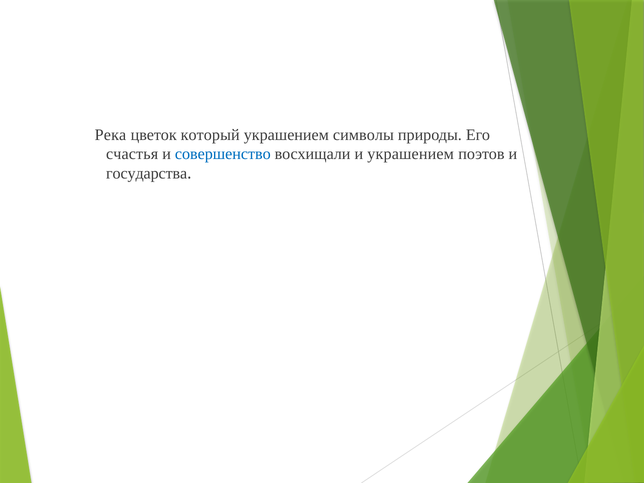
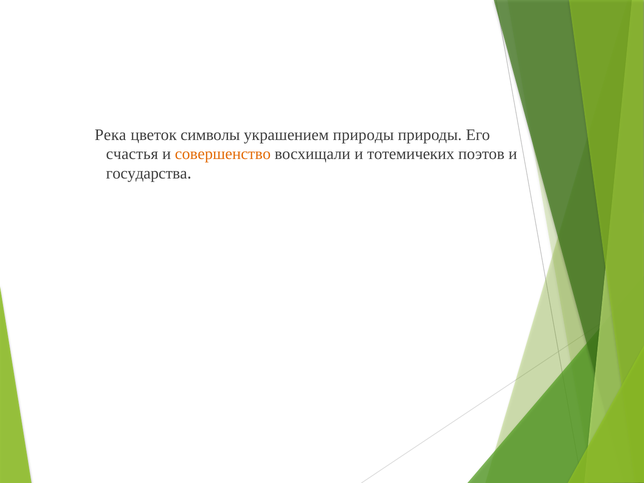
который: который -> символы
украшением символы: символы -> природы
совершенство colour: blue -> orange
и украшением: украшением -> тотемичеких
